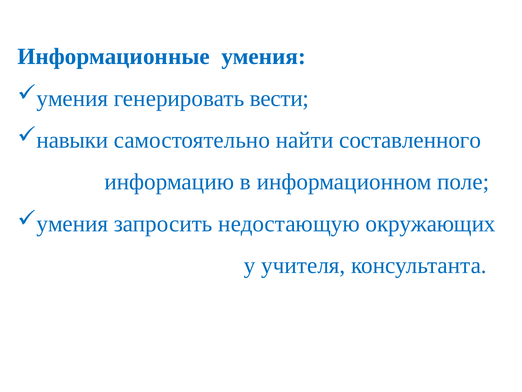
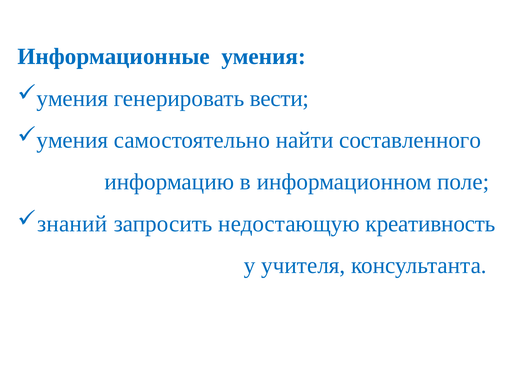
навыки at (72, 140): навыки -> умения
умения at (72, 224): умения -> знаний
окружающих: окружающих -> креативность
